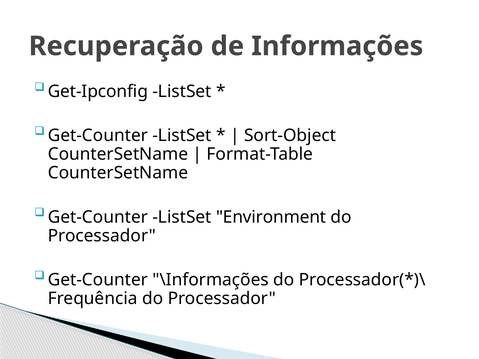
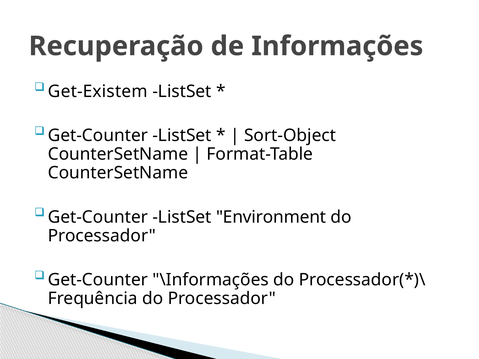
Get-Ipconfig: Get-Ipconfig -> Get-Existem
